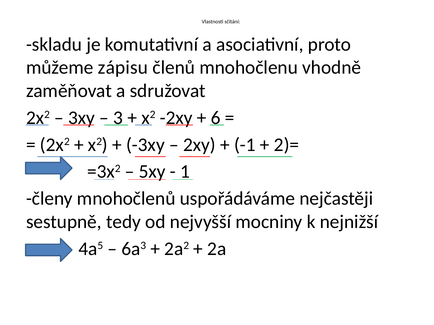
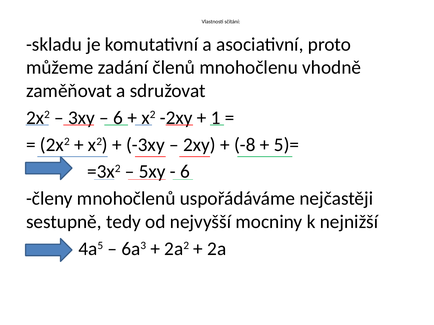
zápisu: zápisu -> zadání
3 at (118, 118): 3 -> 6
6: 6 -> 1
-1: -1 -> -8
2)=: 2)= -> 5)=
1 at (185, 172): 1 -> 6
